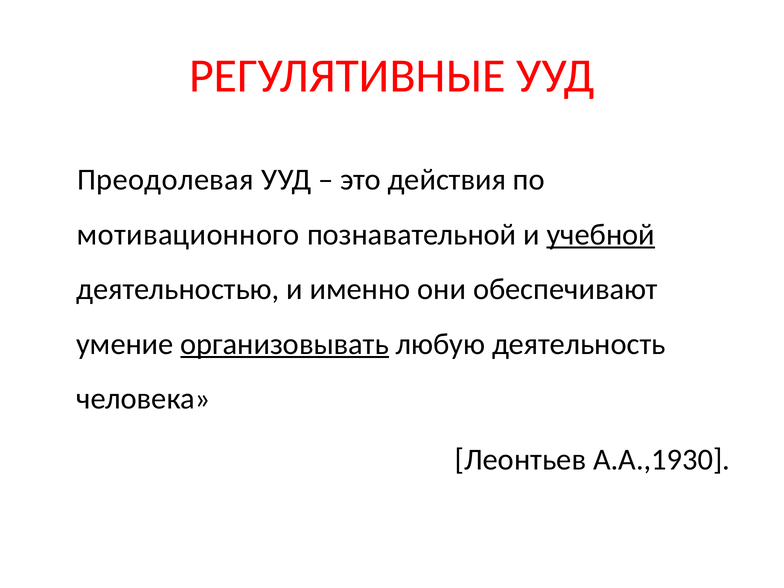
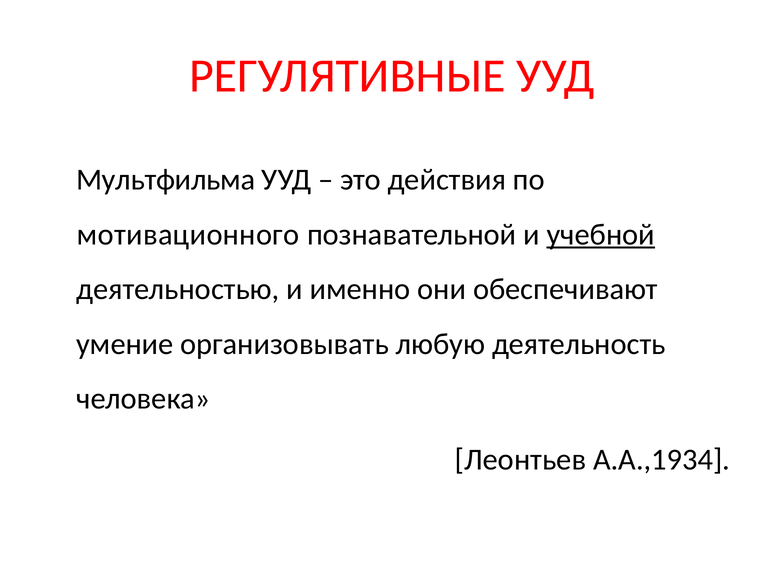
Преодолевая: Преодолевая -> Мультфильма
организовывать underline: present -> none
А.А.,1930: А.А.,1930 -> А.А.,1934
